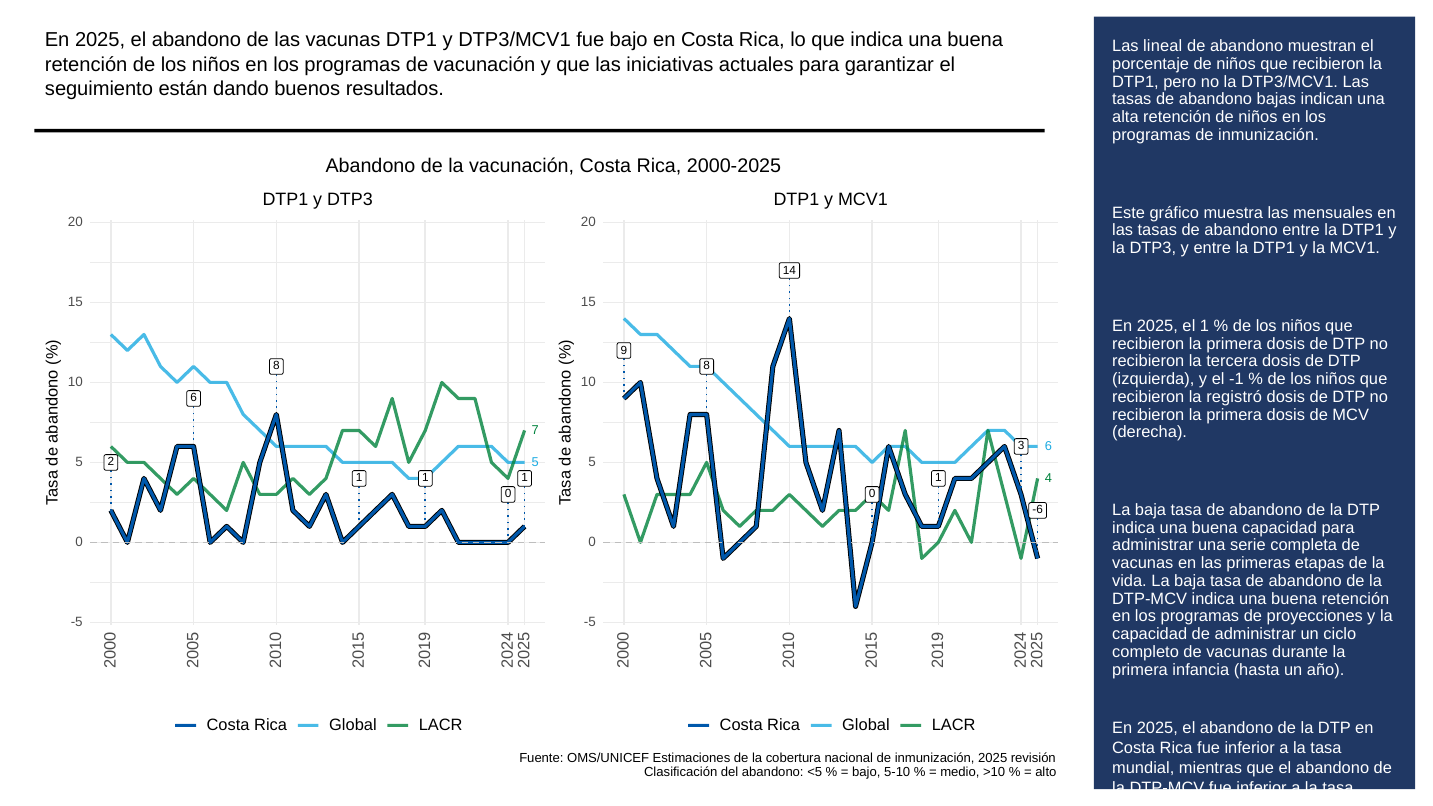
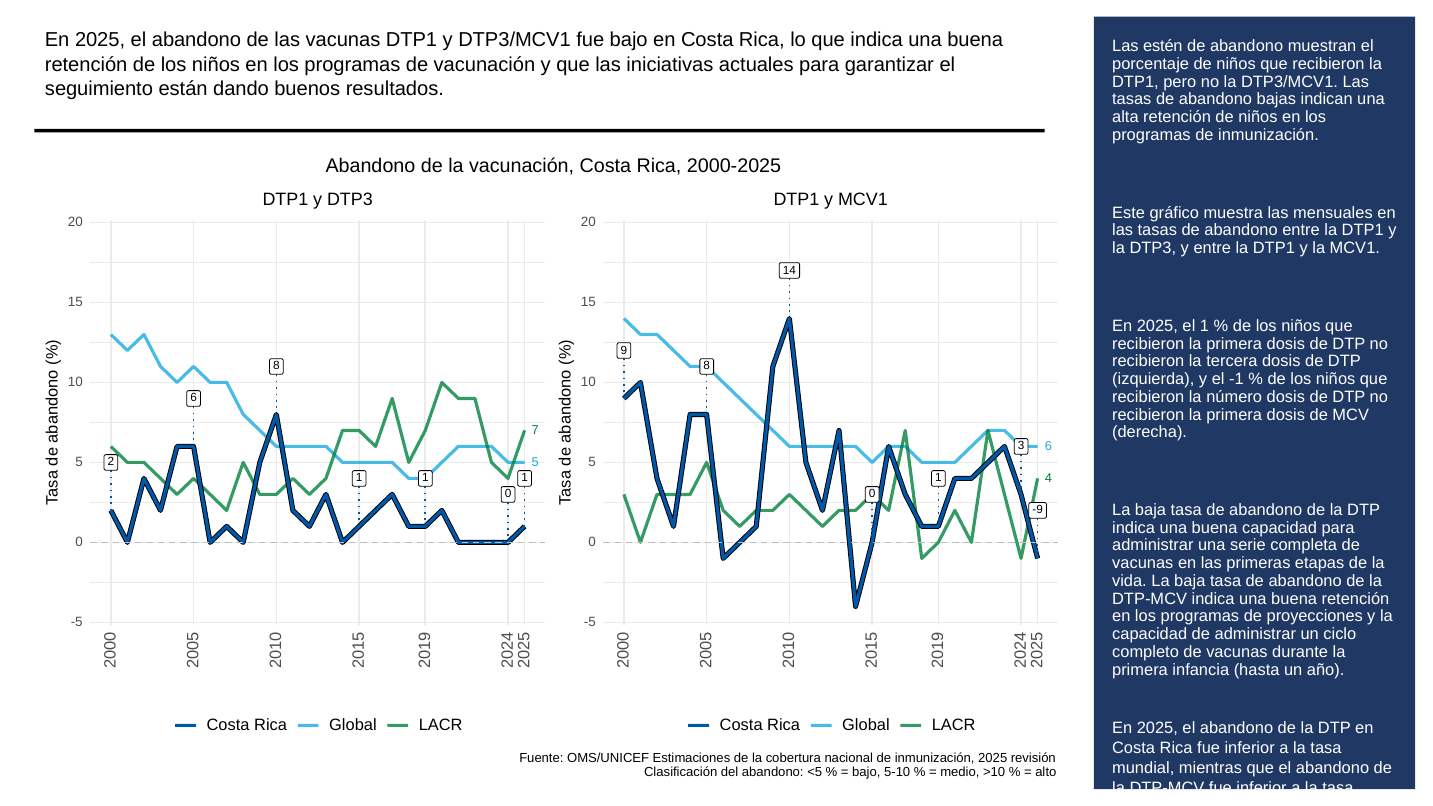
lineal: lineal -> estén
registró: registró -> número
-6: -6 -> -9
